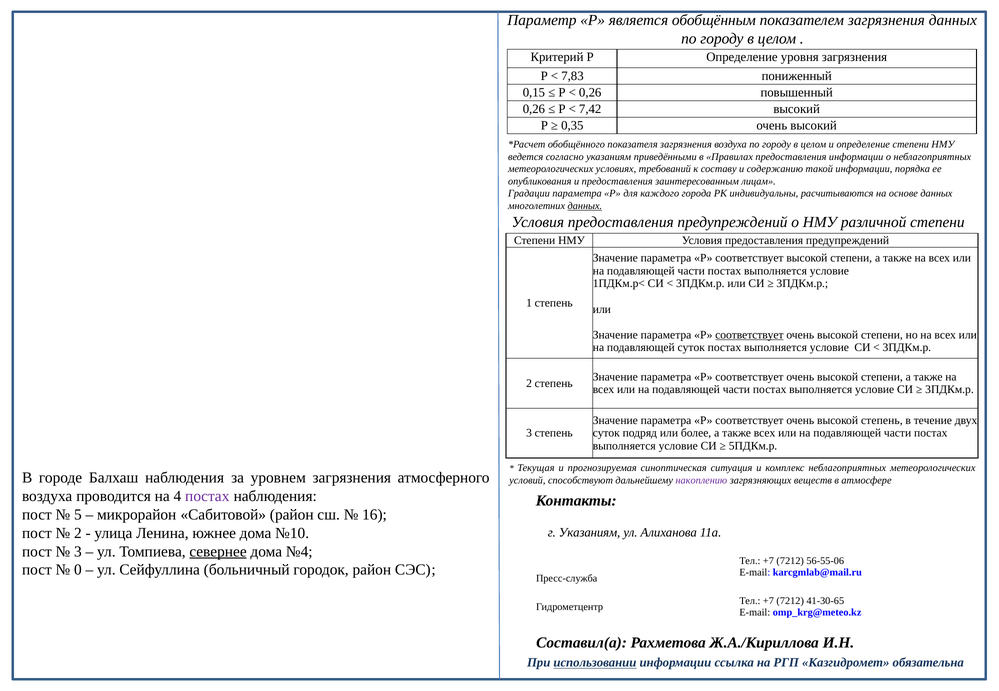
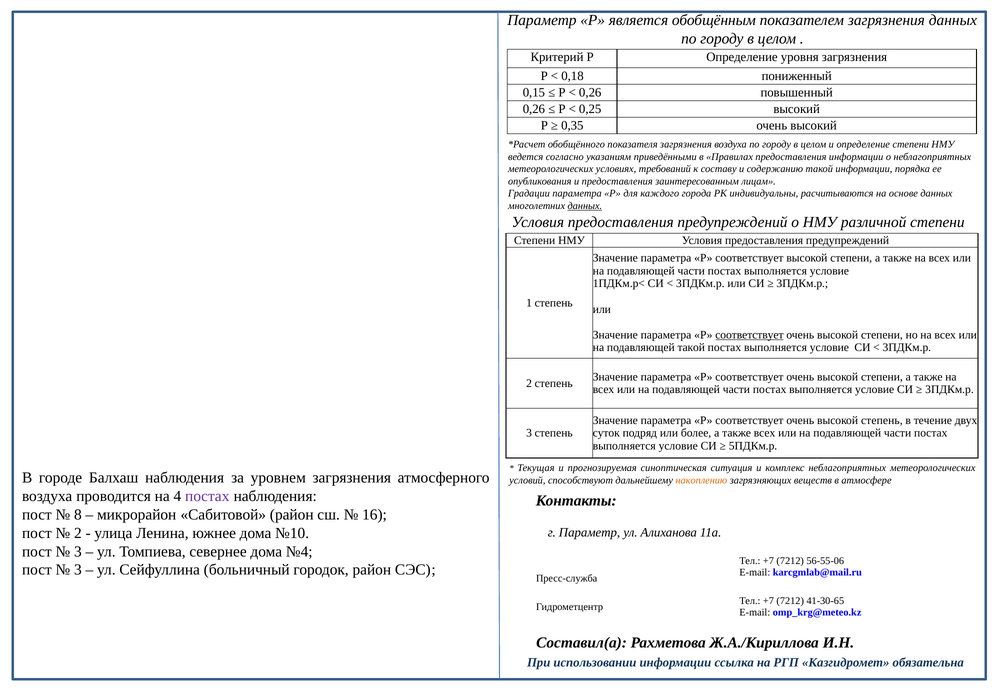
7,83: 7,83 -> 0,18
7,42: 7,42 -> 0,25
подавляющей суток: суток -> такой
накоплению colour: purple -> orange
5: 5 -> 8
г Указаниям: Указаниям -> Параметр
севернее underline: present -> none
0 at (78, 570): 0 -> 3
использовании underline: present -> none
